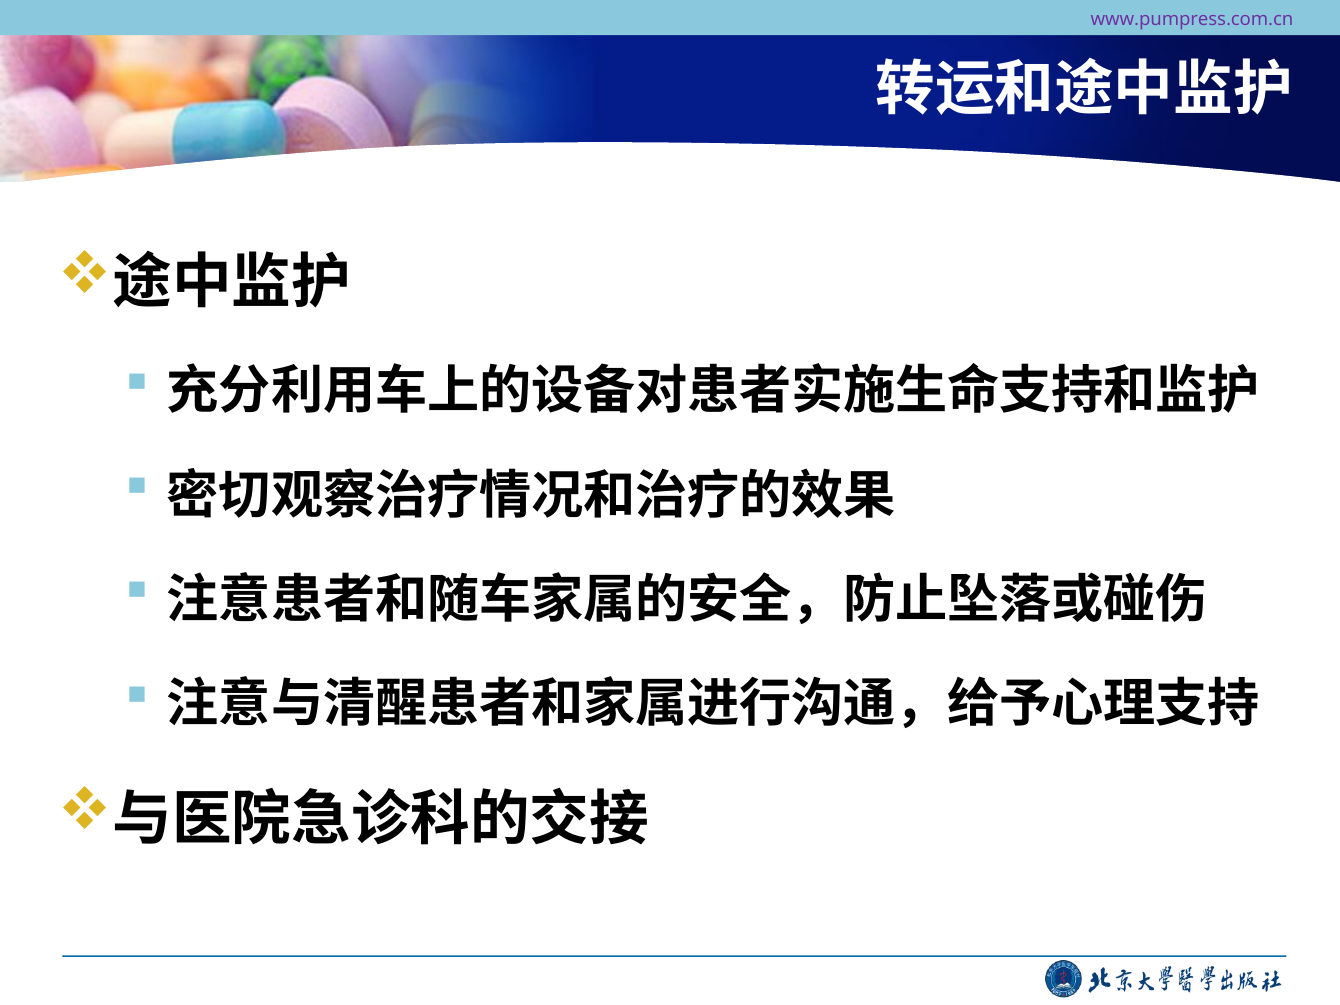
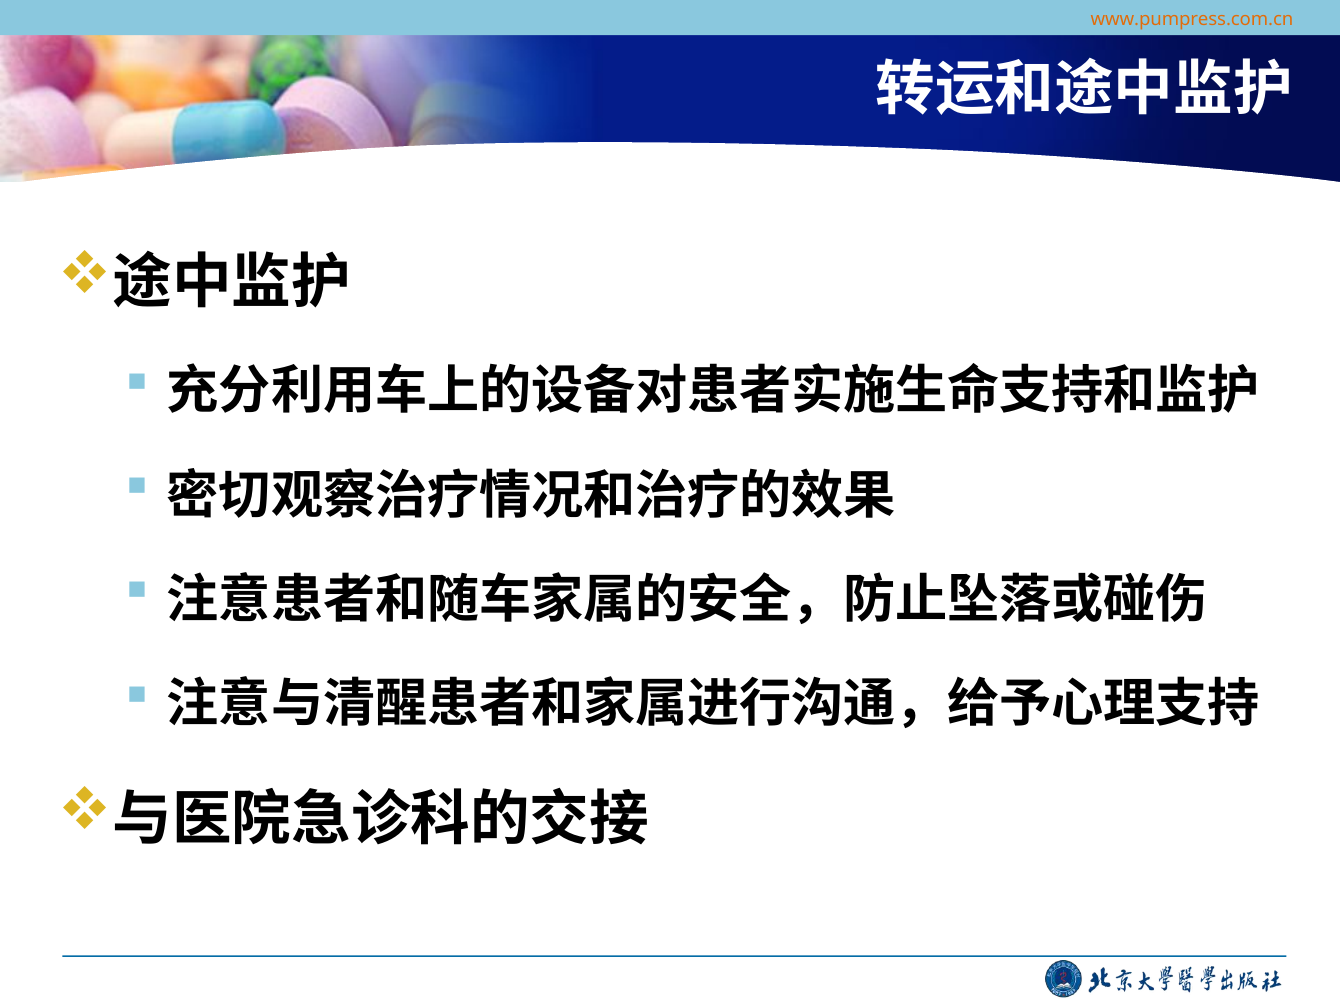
www.pumpress.com.cn colour: purple -> orange
